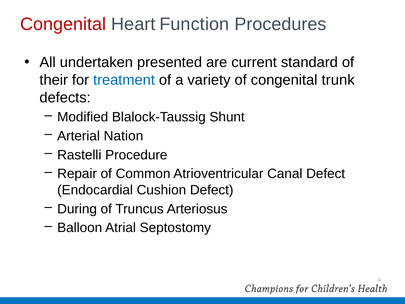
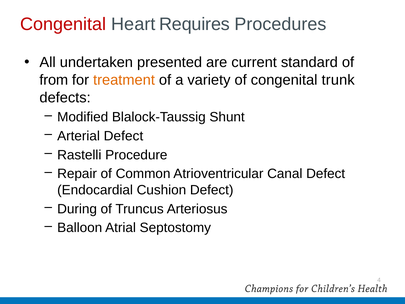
Function: Function -> Requires
their: their -> from
treatment colour: blue -> orange
Arterial Nation: Nation -> Defect
